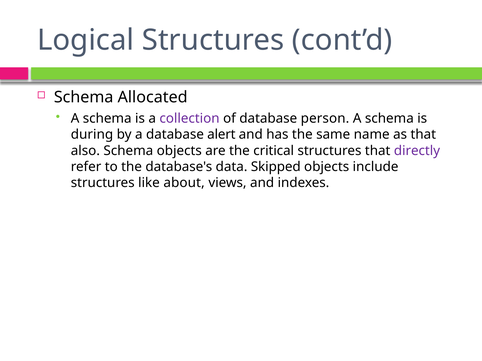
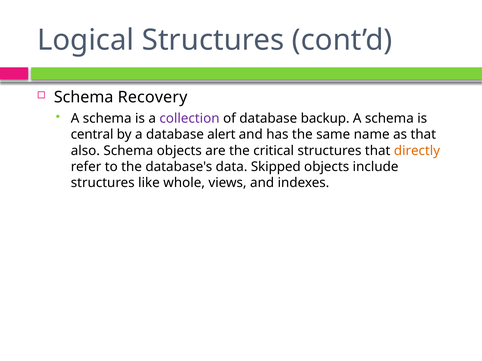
Allocated: Allocated -> Recovery
person: person -> backup
during: during -> central
directly colour: purple -> orange
about: about -> whole
